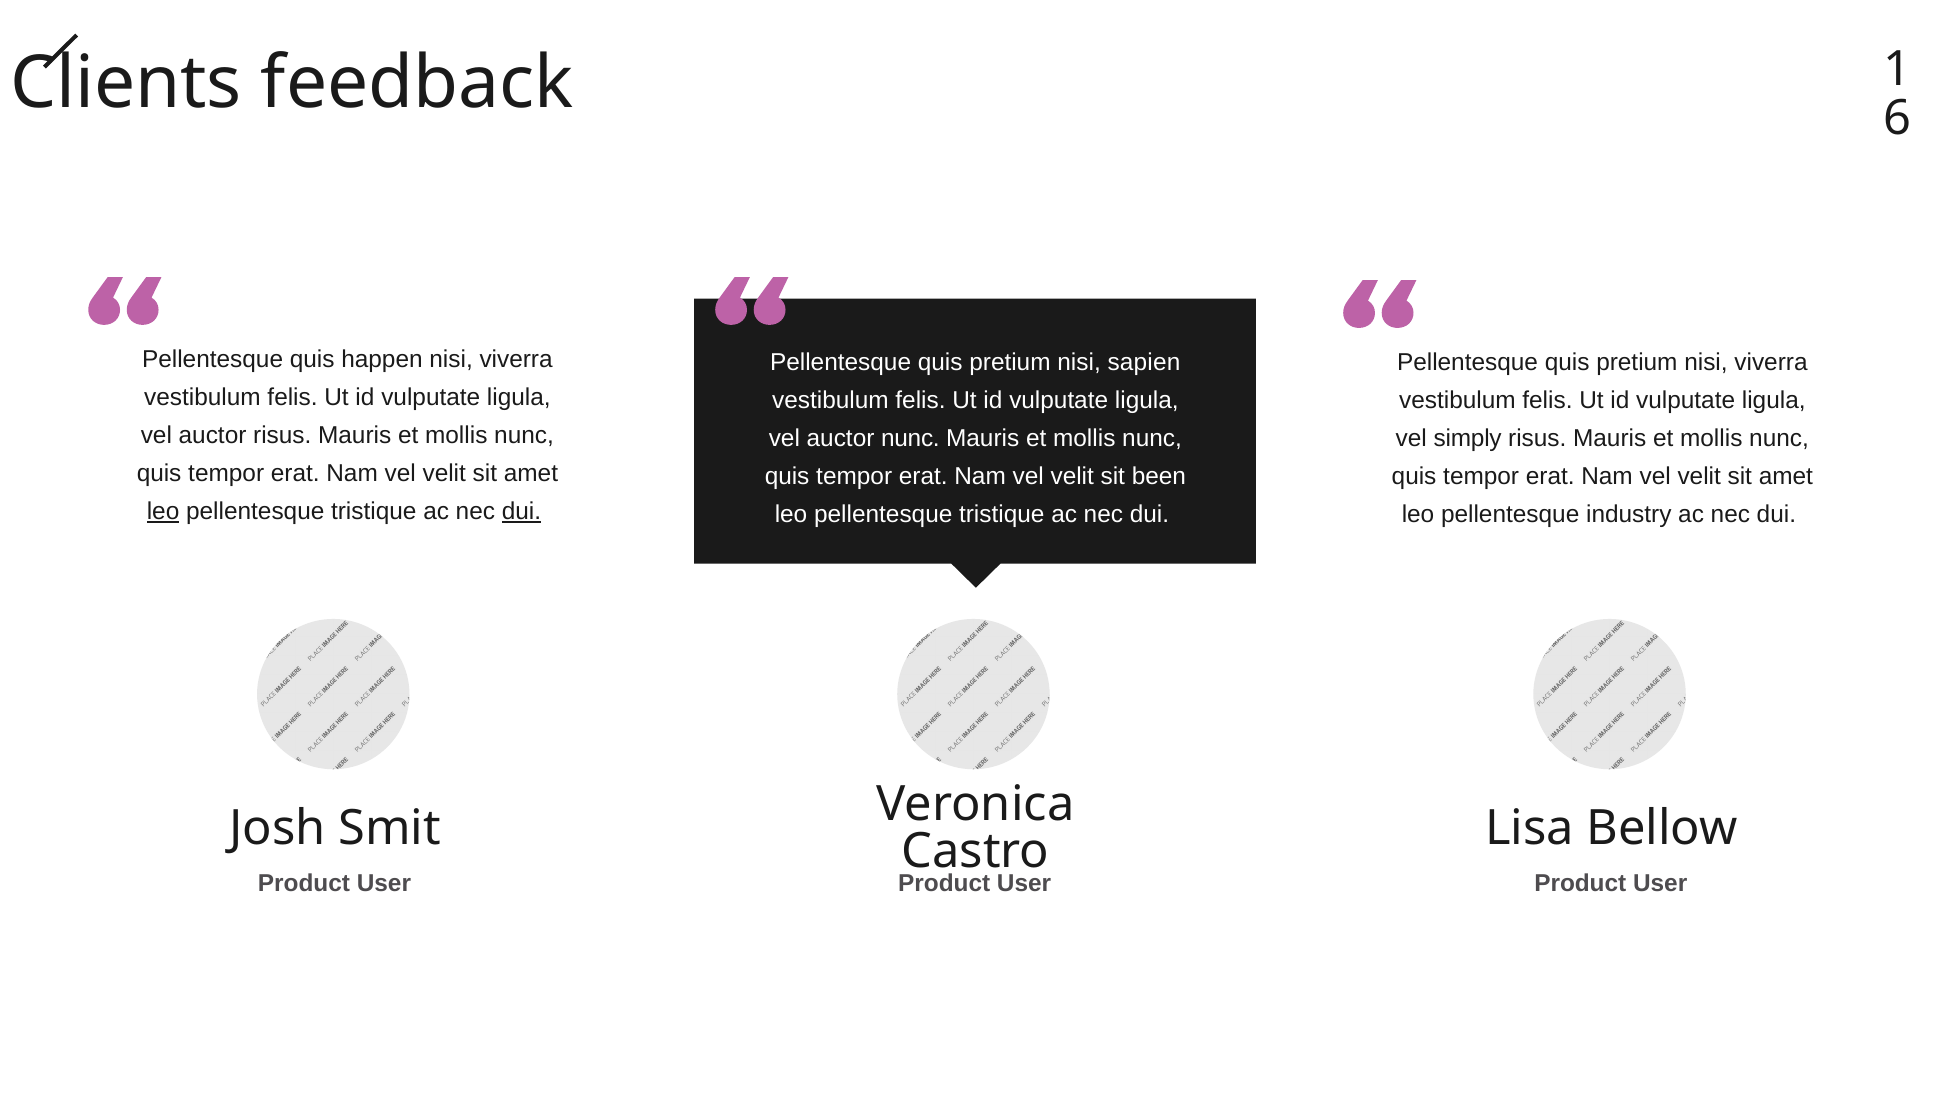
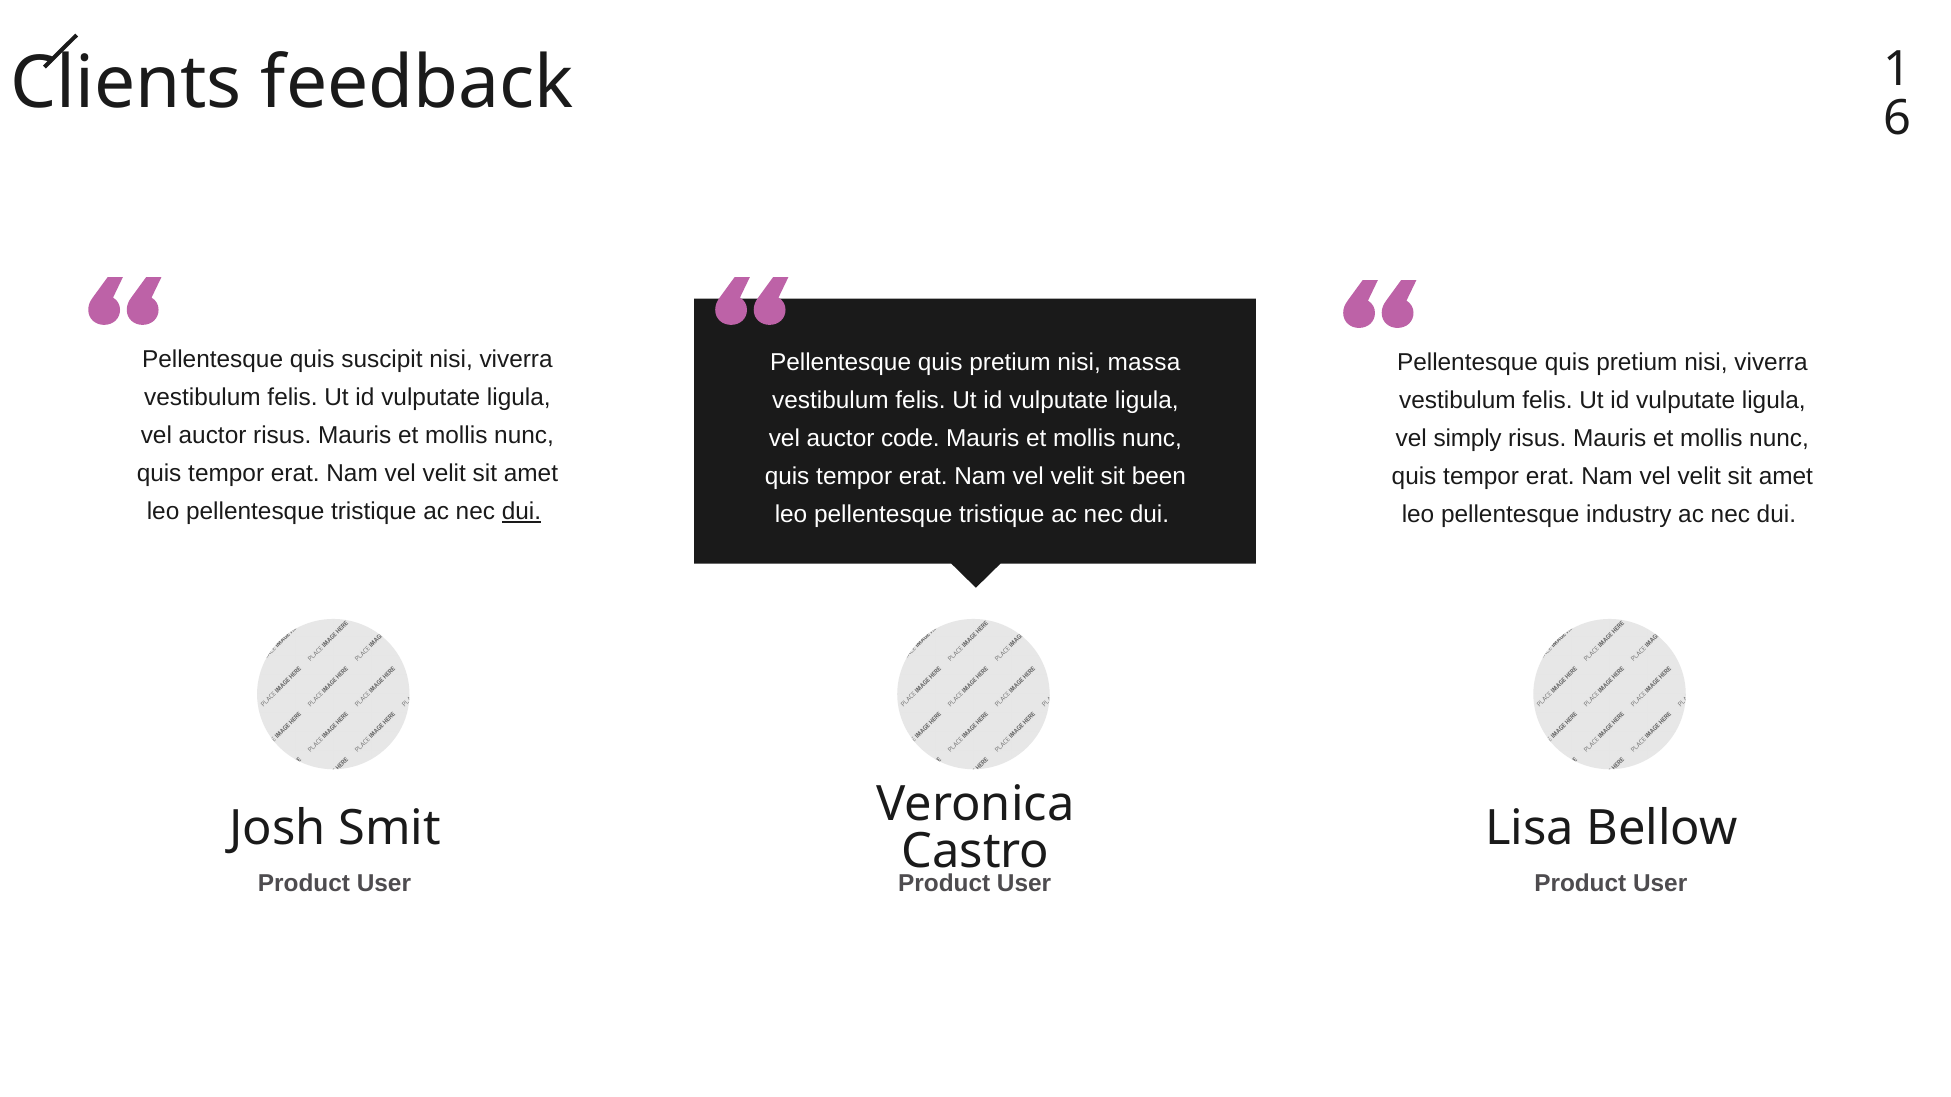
happen: happen -> suscipit
sapien: sapien -> massa
auctor nunc: nunc -> code
leo at (163, 511) underline: present -> none
